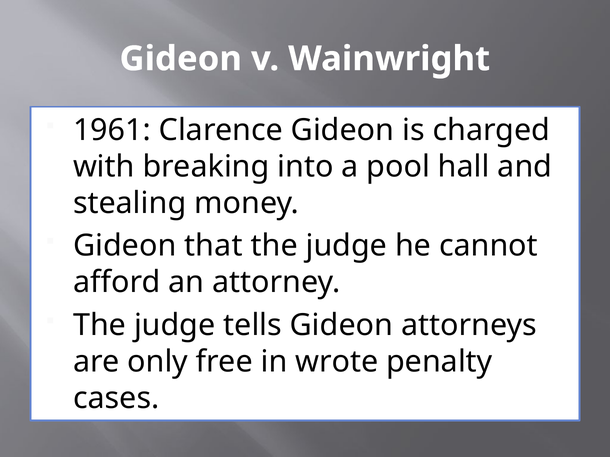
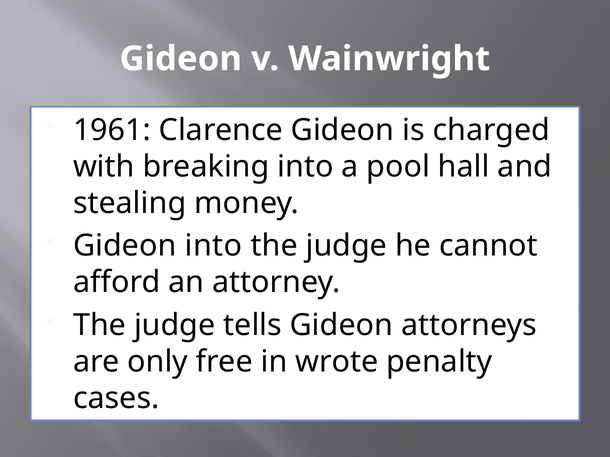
Gideon that: that -> into
